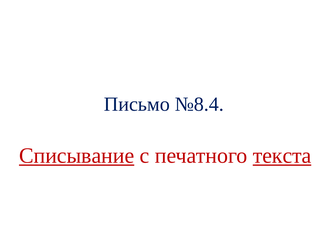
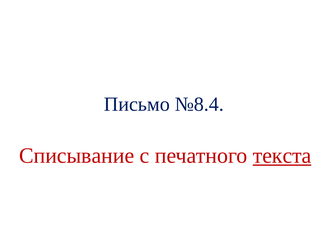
Списывание underline: present -> none
